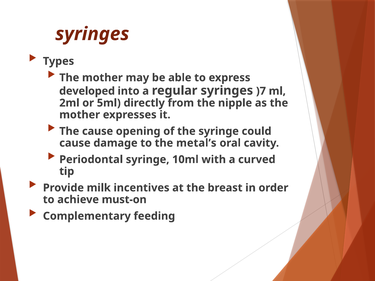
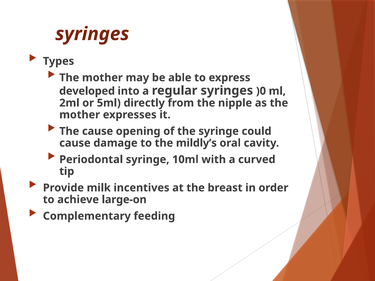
)7: )7 -> )0
metal’s: metal’s -> mildly’s
must-on: must-on -> large-on
